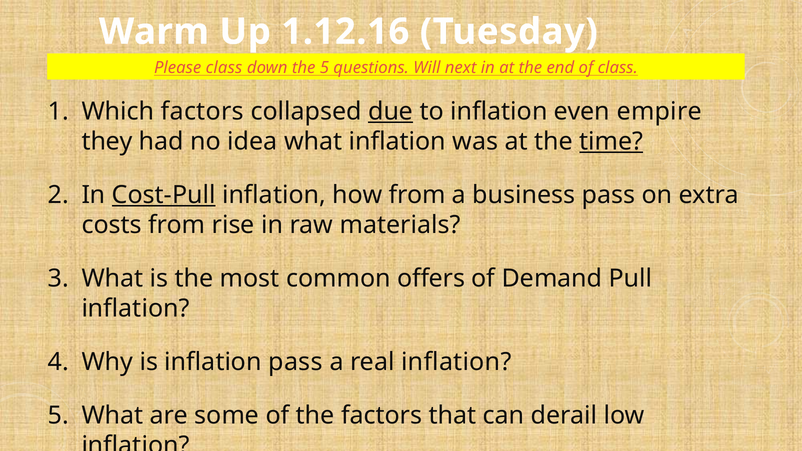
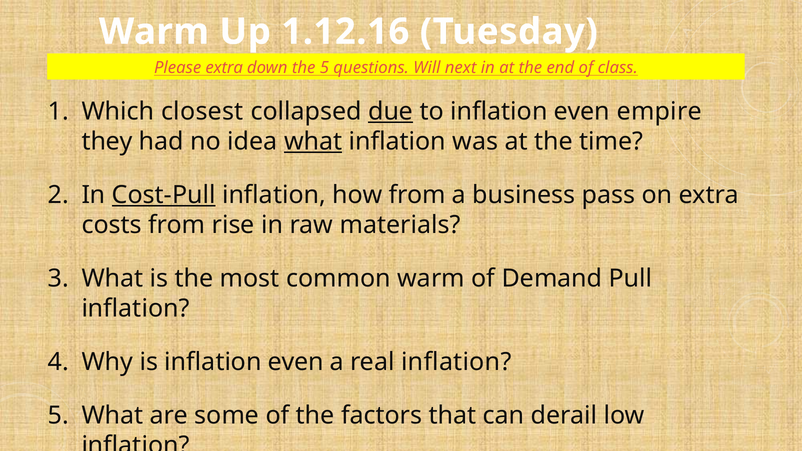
Please class: class -> extra
Which factors: factors -> closest
what at (313, 141) underline: none -> present
time underline: present -> none
common offers: offers -> warm
is inflation pass: pass -> even
